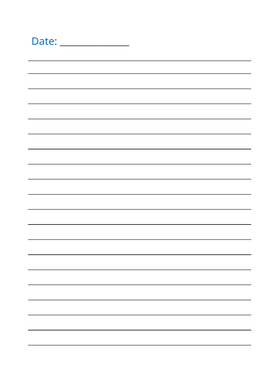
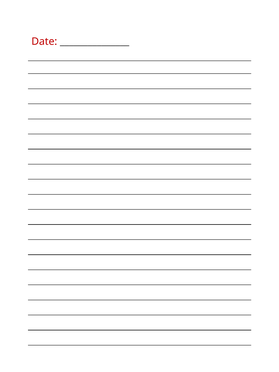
Date colour: blue -> red
